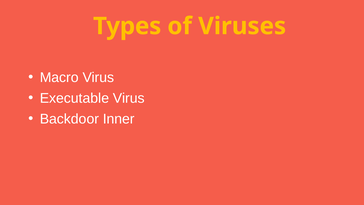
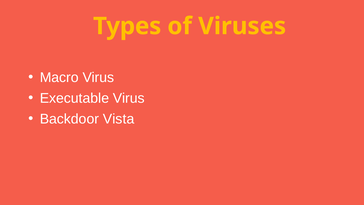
Inner: Inner -> Vista
